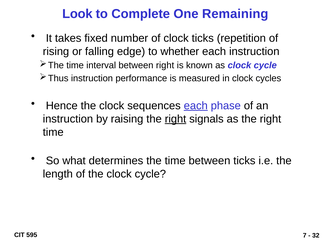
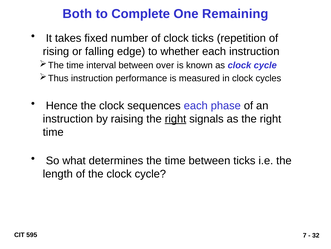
Look: Look -> Both
between right: right -> over
each at (196, 105) underline: present -> none
